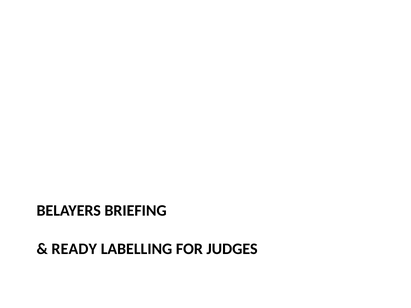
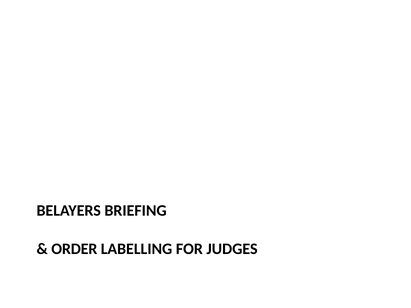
READY: READY -> ORDER
